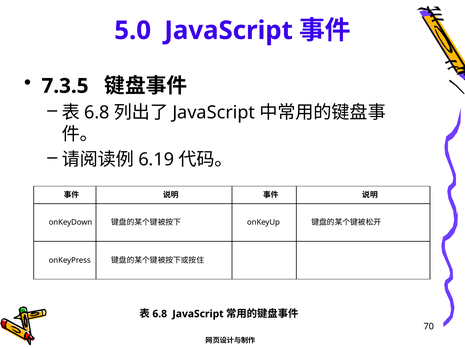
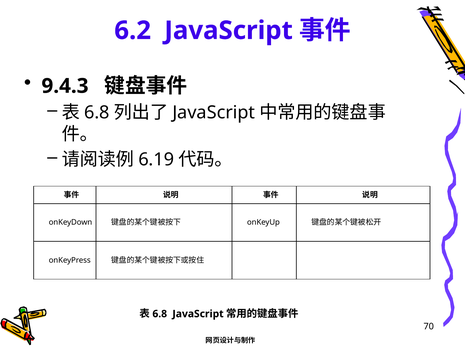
5.0: 5.0 -> 6.2
7.3.5: 7.3.5 -> 9.4.3
